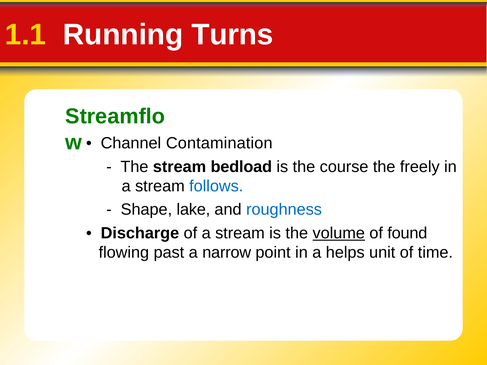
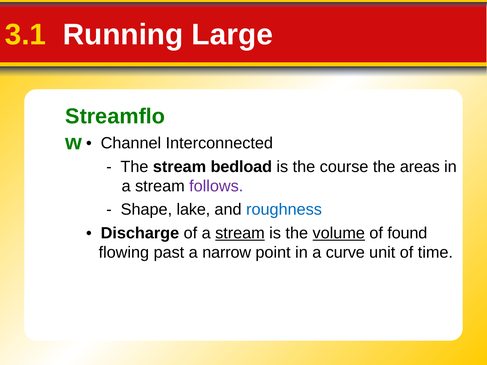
1.1: 1.1 -> 3.1
Turns: Turns -> Large
Contamination: Contamination -> Interconnected
freely: freely -> areas
follows colour: blue -> purple
stream at (240, 233) underline: none -> present
helps: helps -> curve
